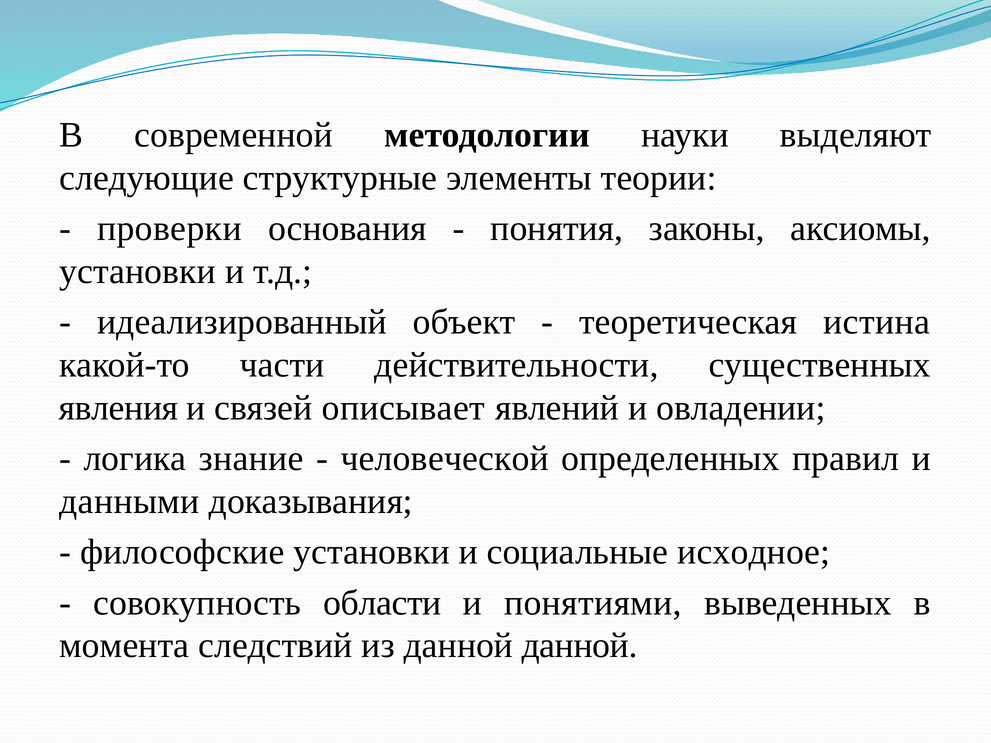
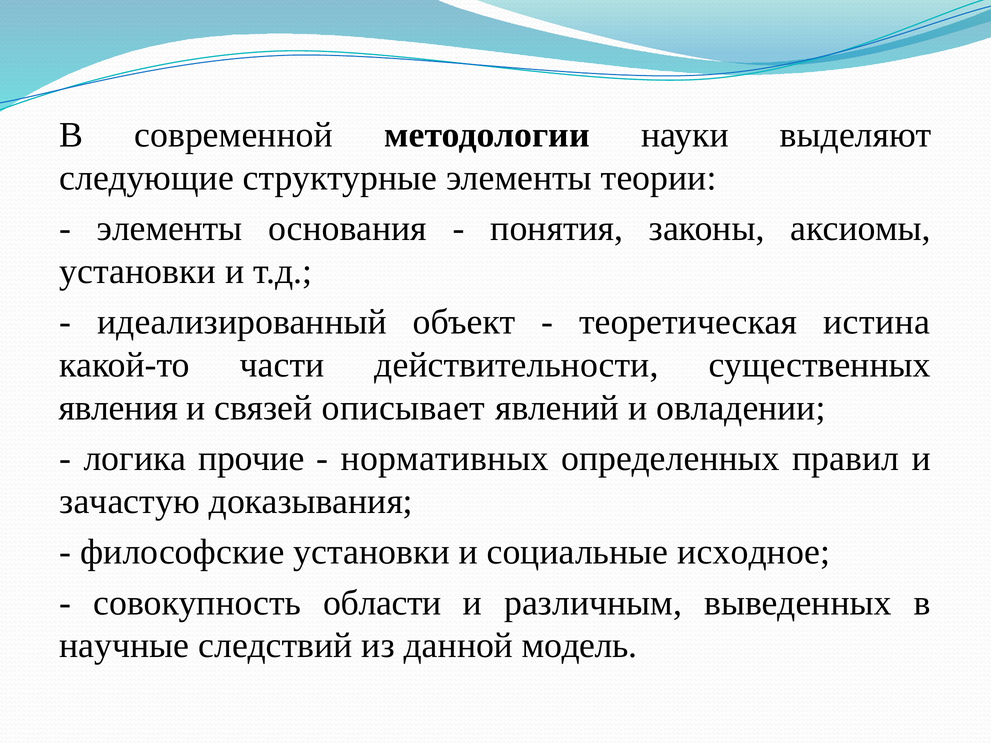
проверки at (169, 229): проверки -> элементы
знание: знание -> прочие
человеческой: человеческой -> нормативных
данными: данными -> зачастую
понятиями: понятиями -> различным
момента: момента -> научные
данной данной: данной -> модель
